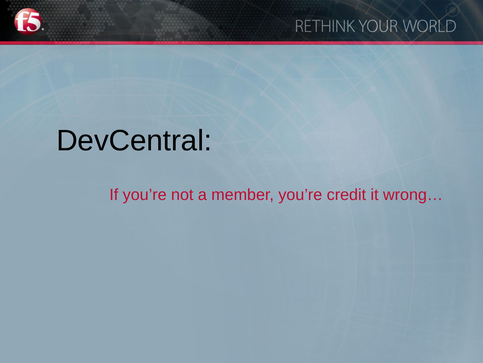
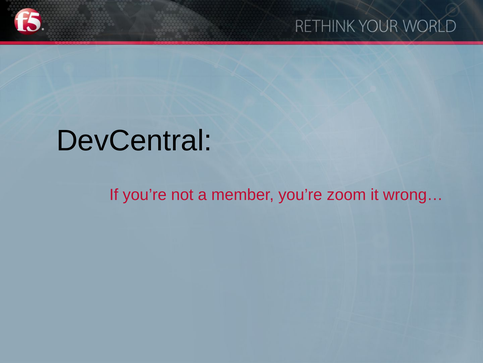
credit: credit -> zoom
